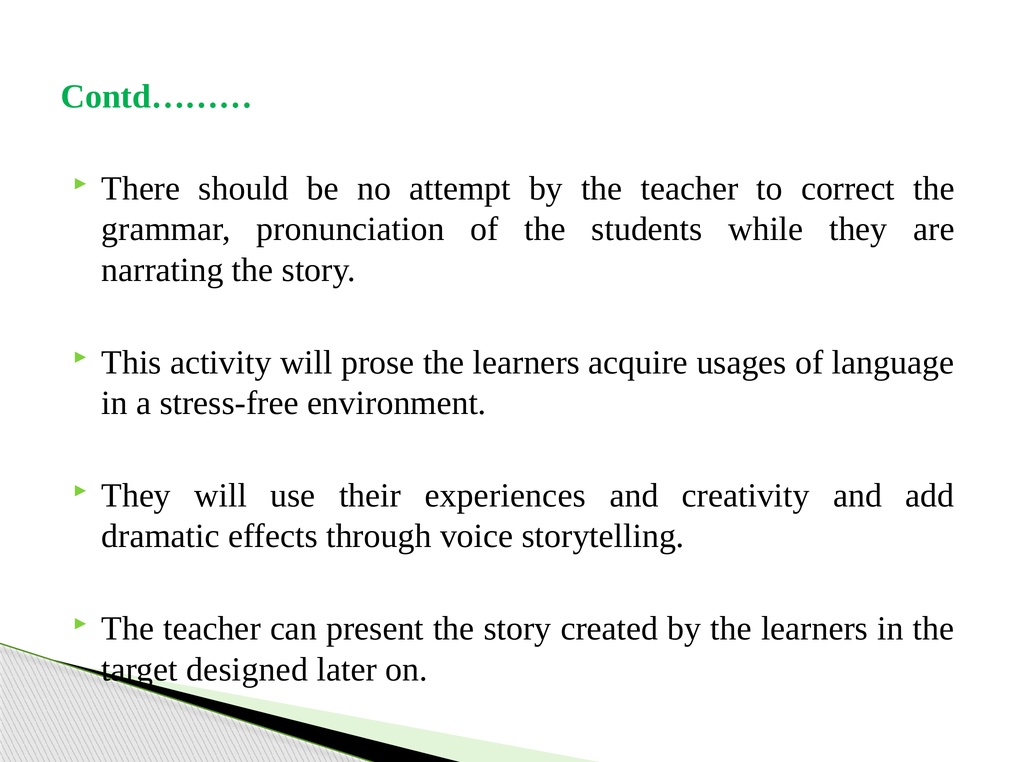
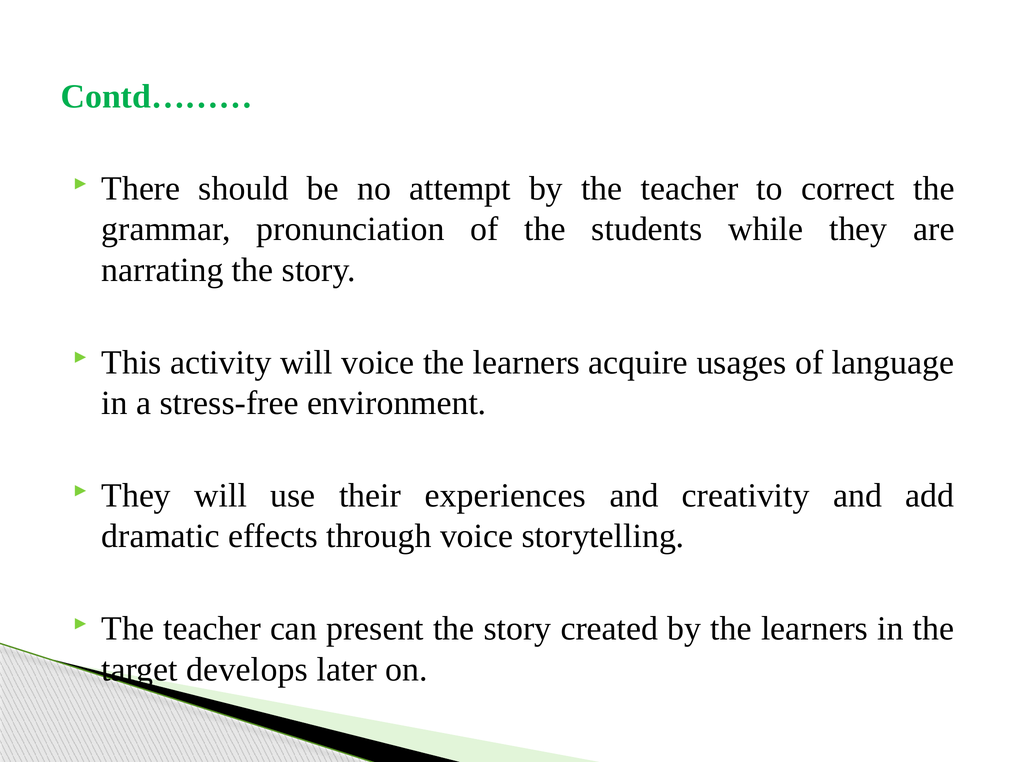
will prose: prose -> voice
designed: designed -> develops
